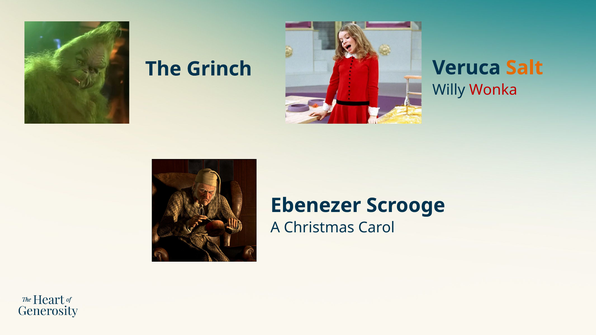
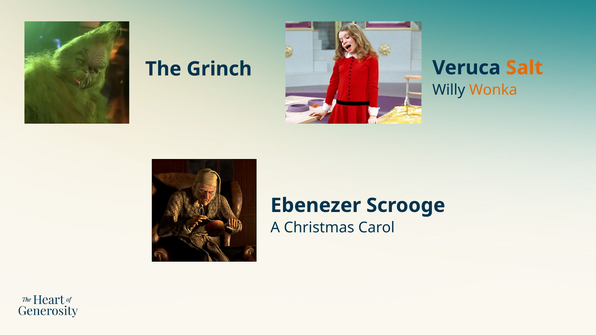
Wonka colour: red -> orange
